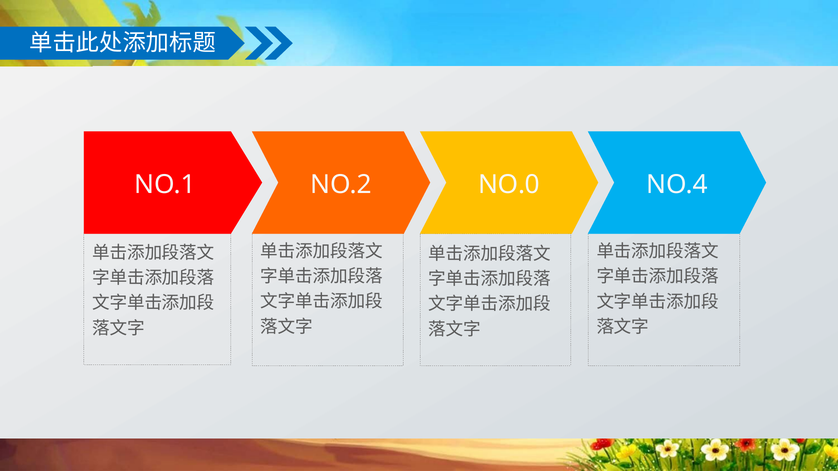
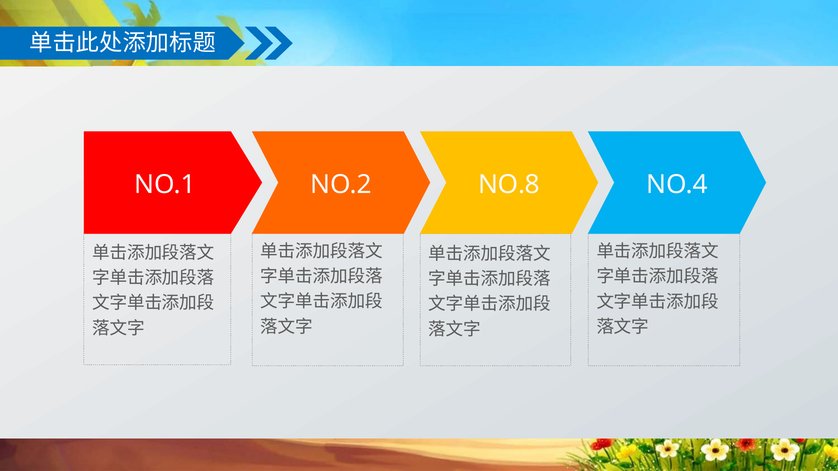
NO.0: NO.0 -> NO.8
